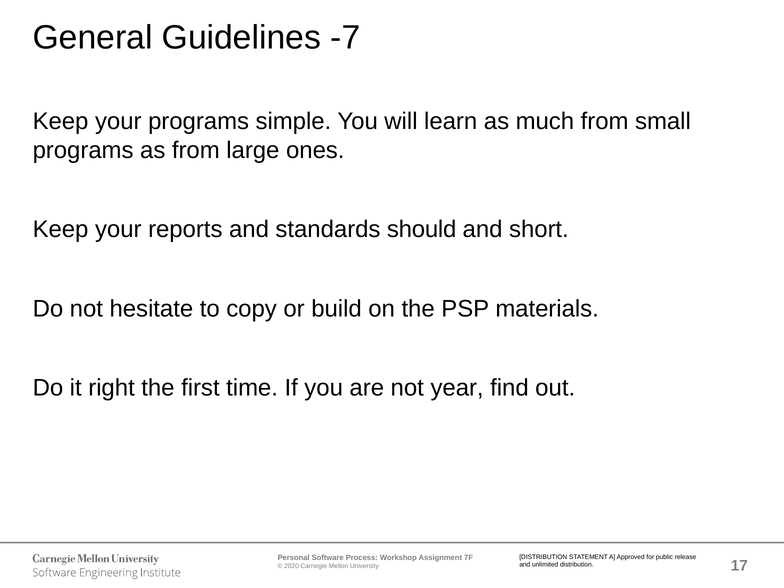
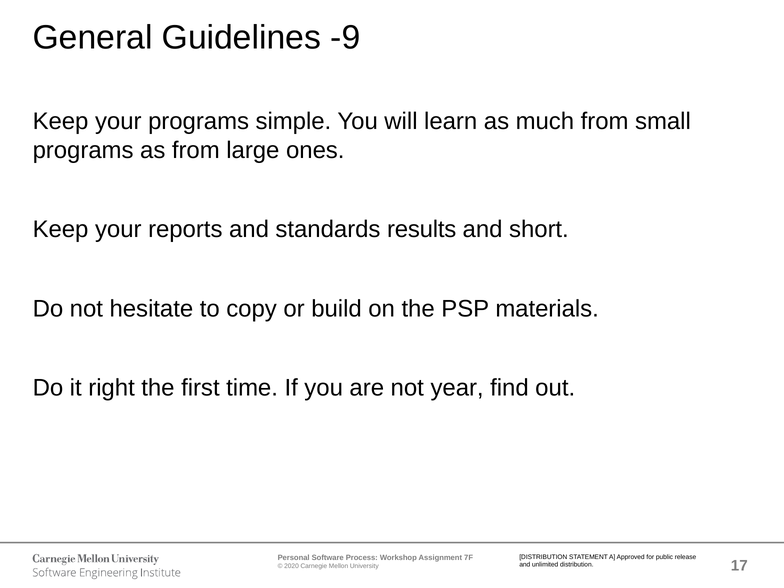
-7: -7 -> -9
should: should -> results
